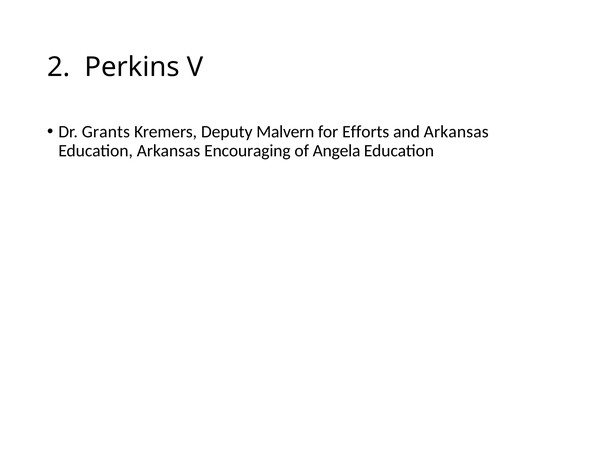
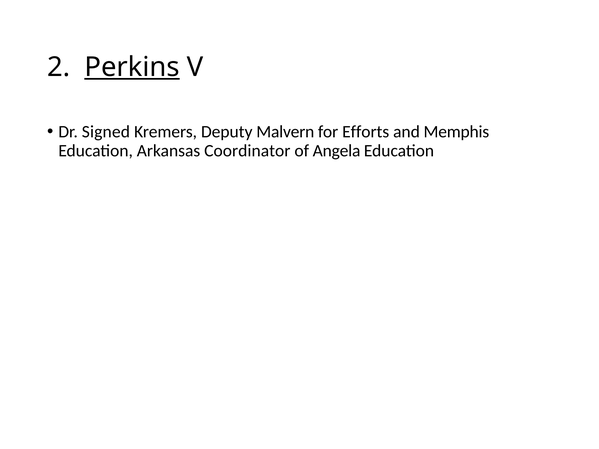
Perkins underline: none -> present
Grants: Grants -> Signed
and Arkansas: Arkansas -> Memphis
Encouraging: Encouraging -> Coordinator
